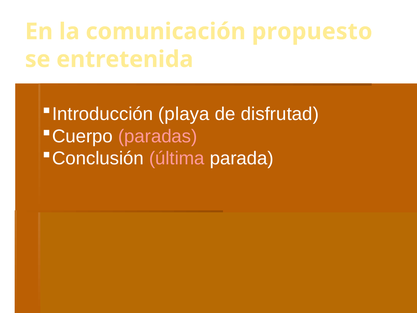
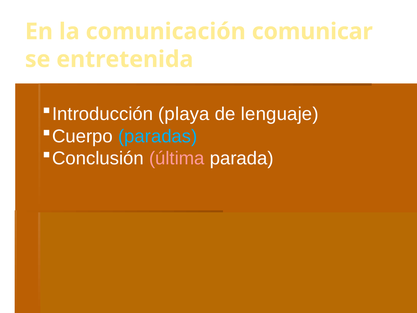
propuesto: propuesto -> comunicar
disfrutad: disfrutad -> lenguaje
paradas colour: pink -> light blue
